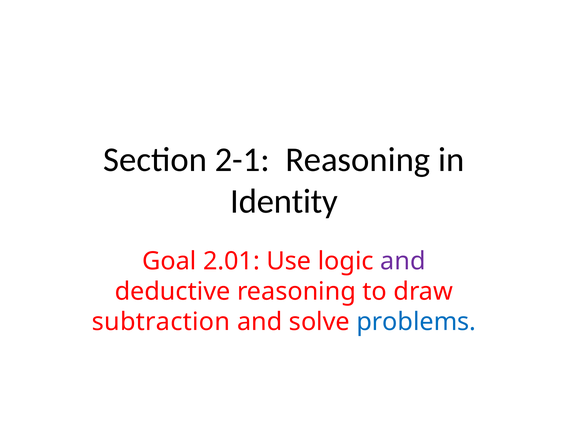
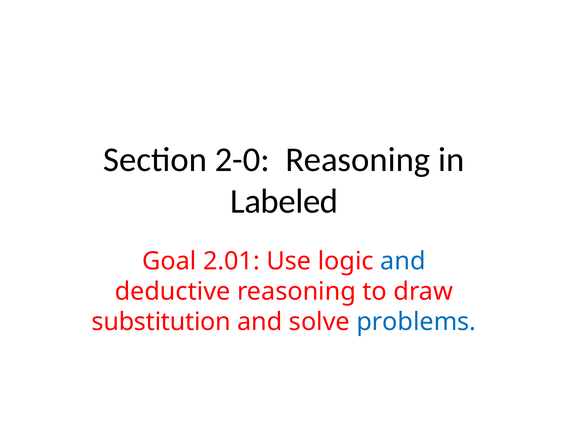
2-1: 2-1 -> 2-0
Identity: Identity -> Labeled
and at (403, 261) colour: purple -> blue
subtraction: subtraction -> substitution
